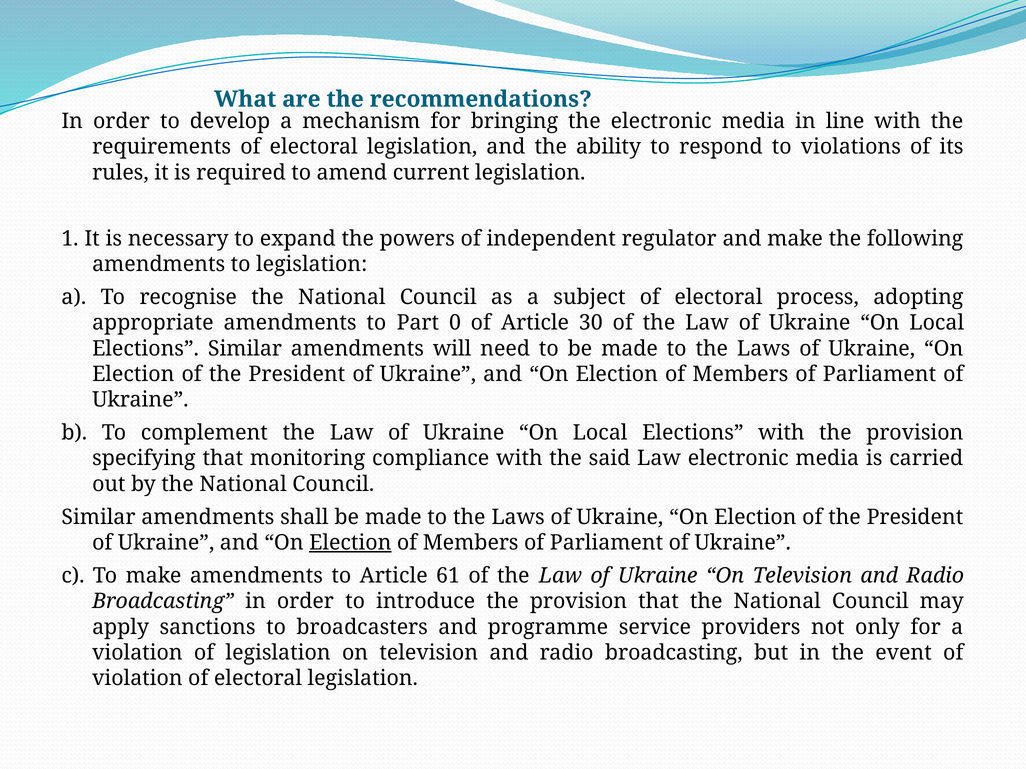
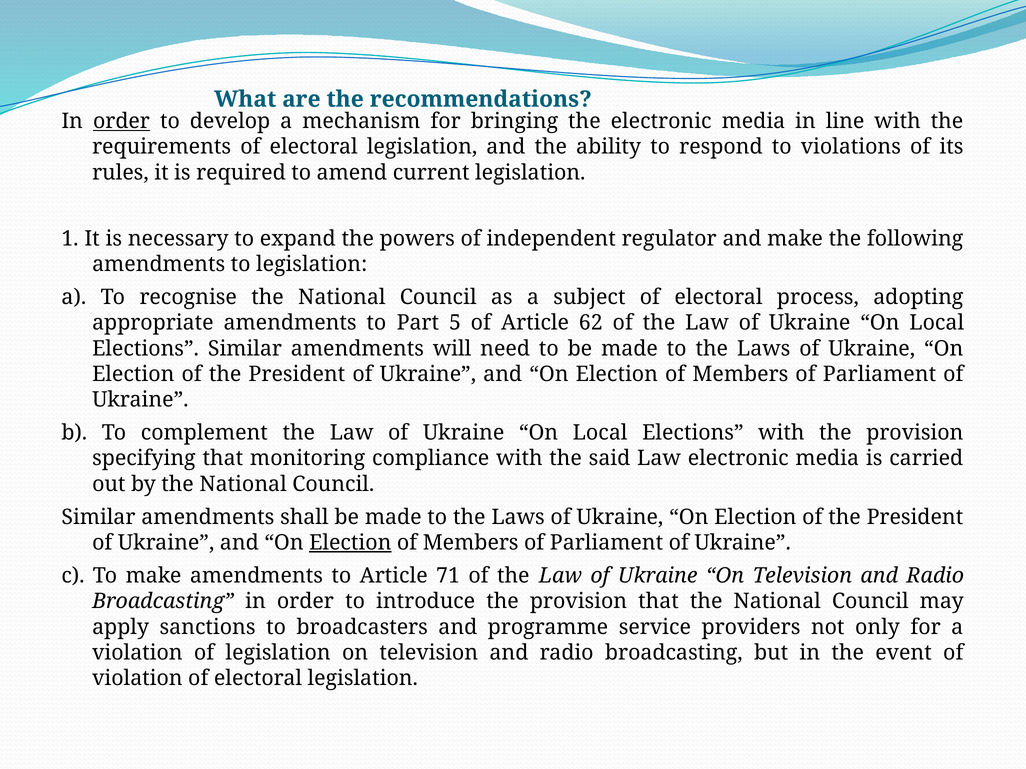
order at (121, 121) underline: none -> present
0: 0 -> 5
30: 30 -> 62
61: 61 -> 71
